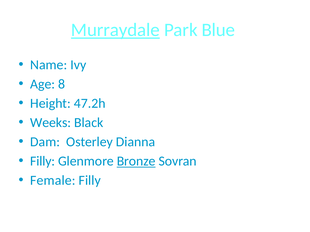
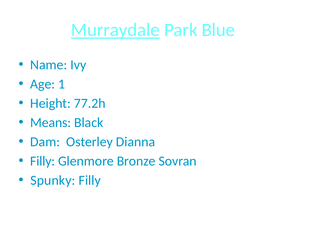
8: 8 -> 1
47.2h: 47.2h -> 77.2h
Weeks: Weeks -> Means
Bronze underline: present -> none
Female: Female -> Spunky
